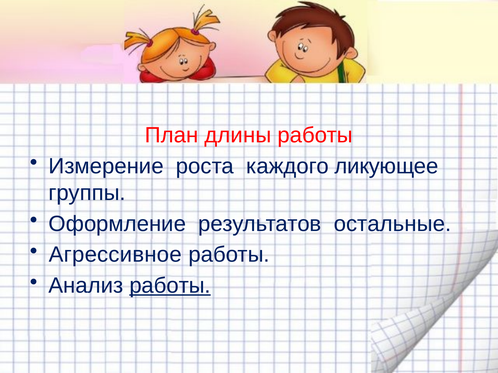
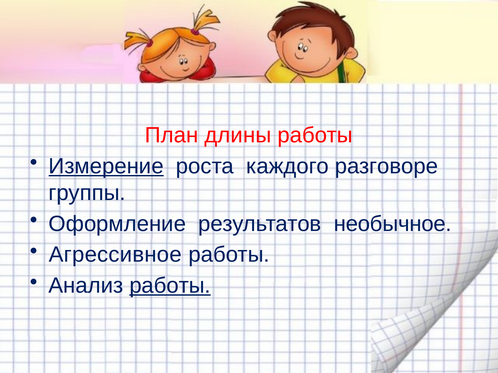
Измерение underline: none -> present
ликующее: ликующее -> разговоре
остальные: остальные -> необычное
